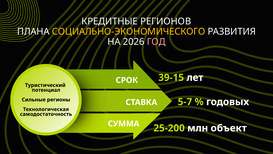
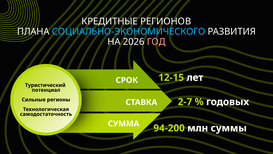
СОЦИАЛЬНО-ЭКОНОМИЧЕСКОГО colour: yellow -> light blue
39-15: 39-15 -> 12-15
5-7: 5-7 -> 2-7
25-200: 25-200 -> 94-200
объект: объект -> суммы
